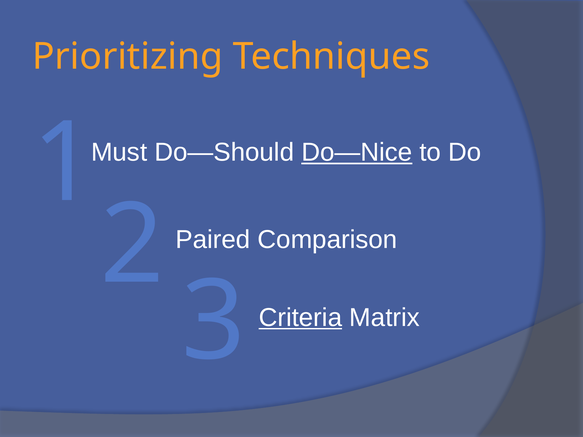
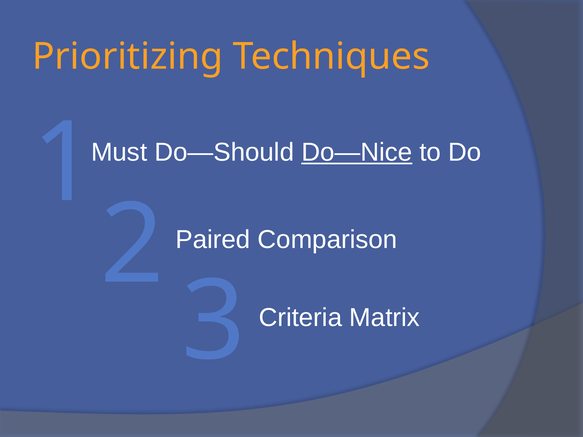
Criteria underline: present -> none
